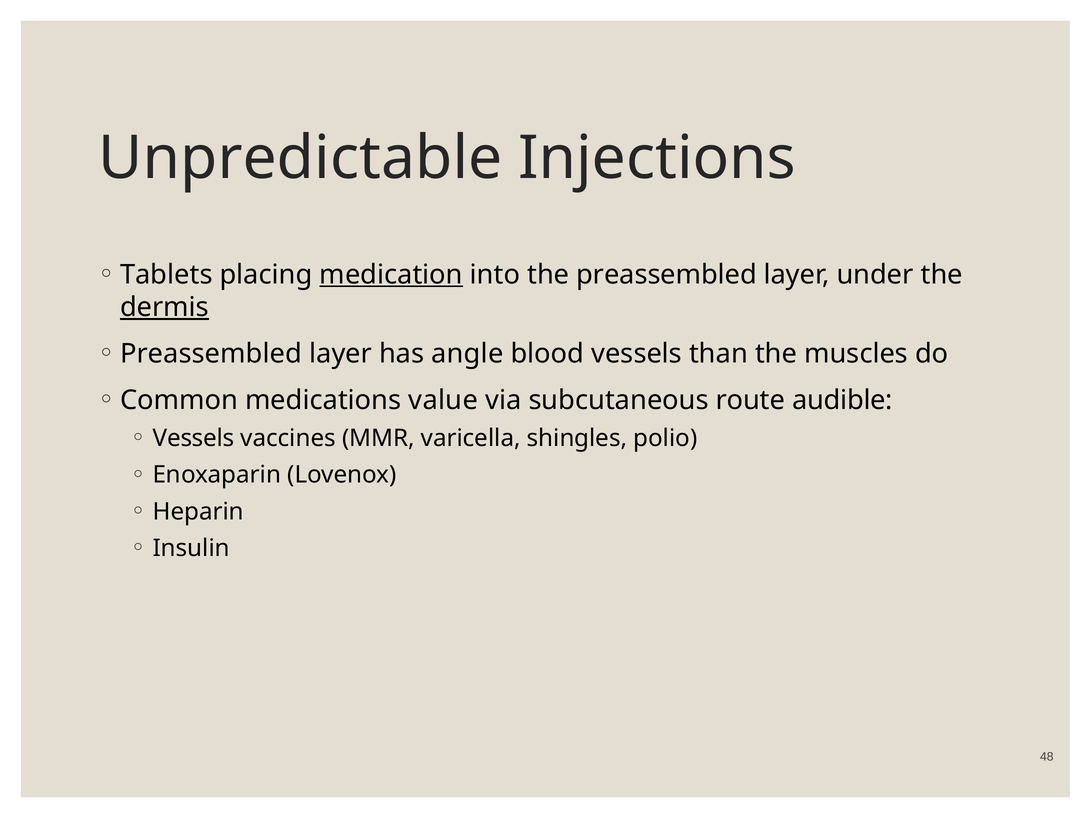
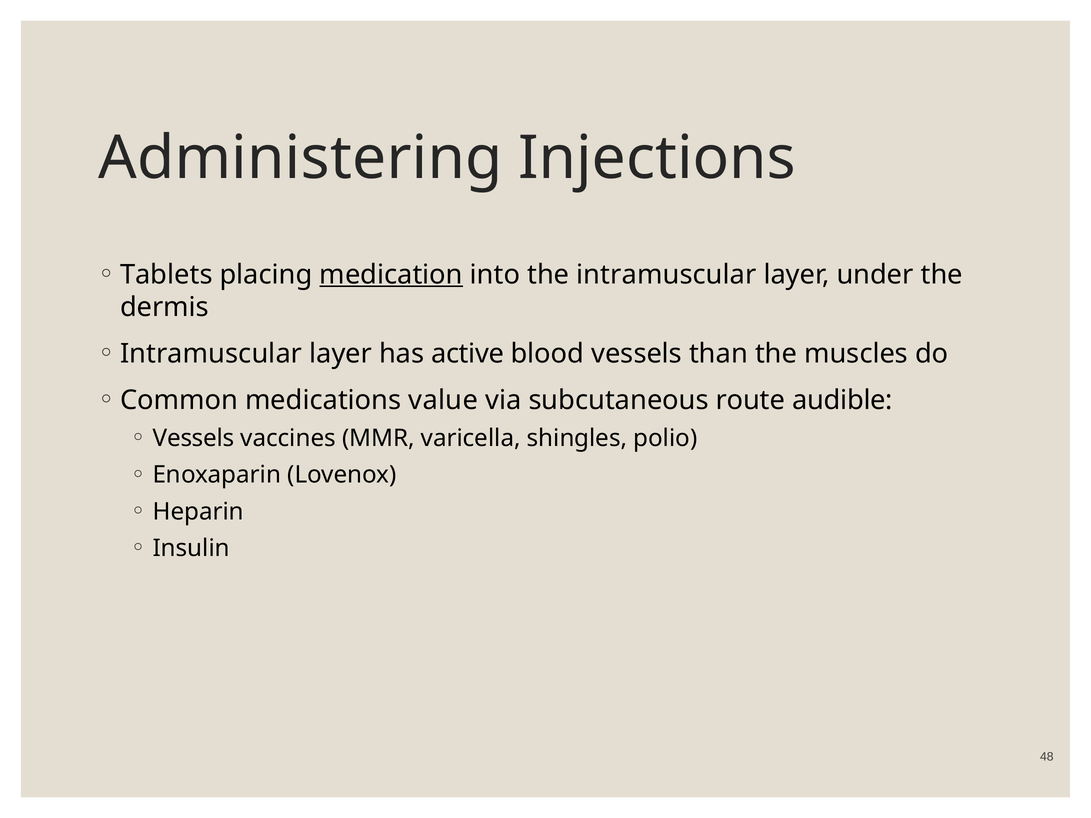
Unpredictable: Unpredictable -> Administering
the preassembled: preassembled -> intramuscular
dermis underline: present -> none
Preassembled at (211, 354): Preassembled -> Intramuscular
angle: angle -> active
